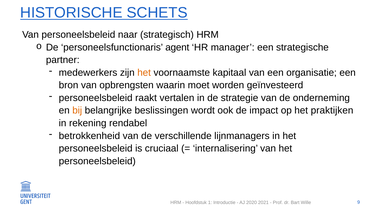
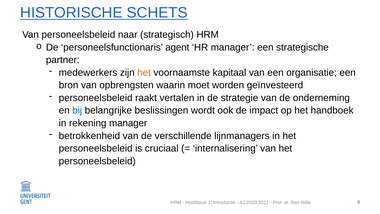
bij colour: orange -> blue
praktijken: praktijken -> handboek
rekening rendabel: rendabel -> manager
